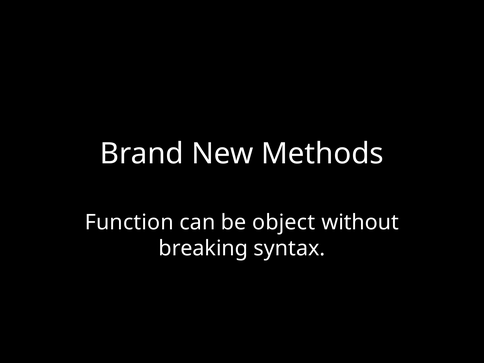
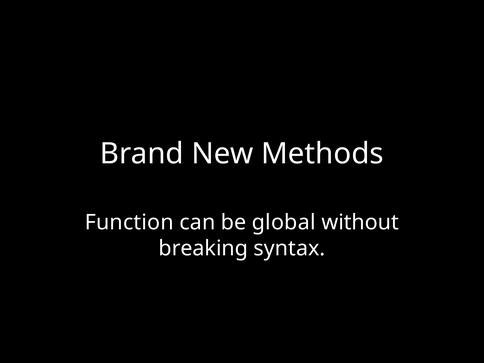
object: object -> global
